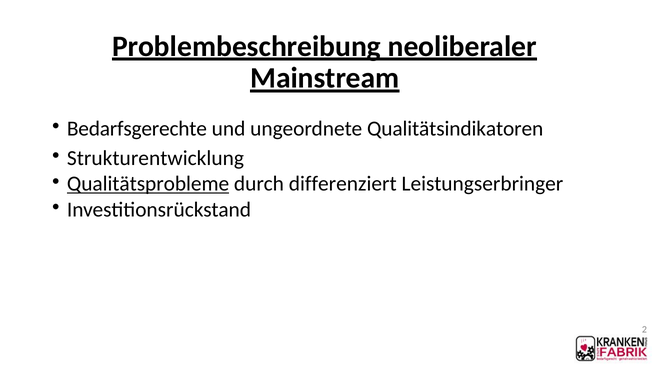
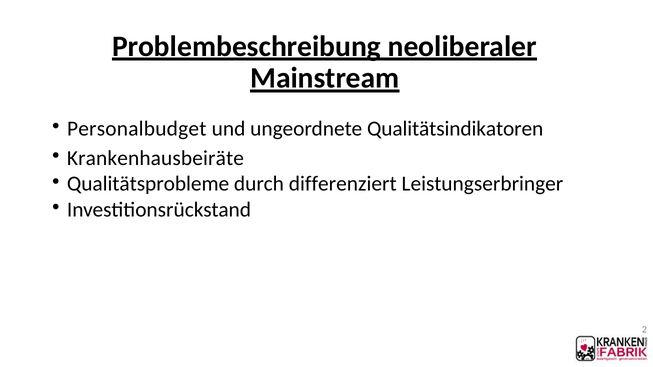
Bedarfsgerechte: Bedarfsgerechte -> Personalbudget
Strukturentwicklung: Strukturentwicklung -> Krankenhausbeiräte
Qualitätsprobleme underline: present -> none
